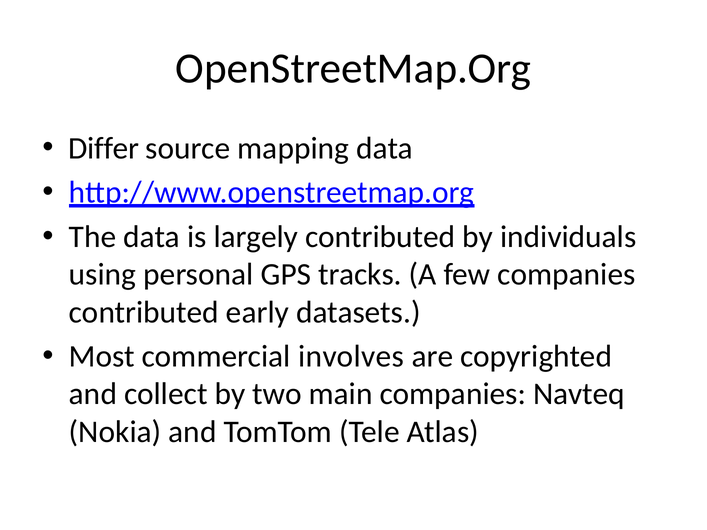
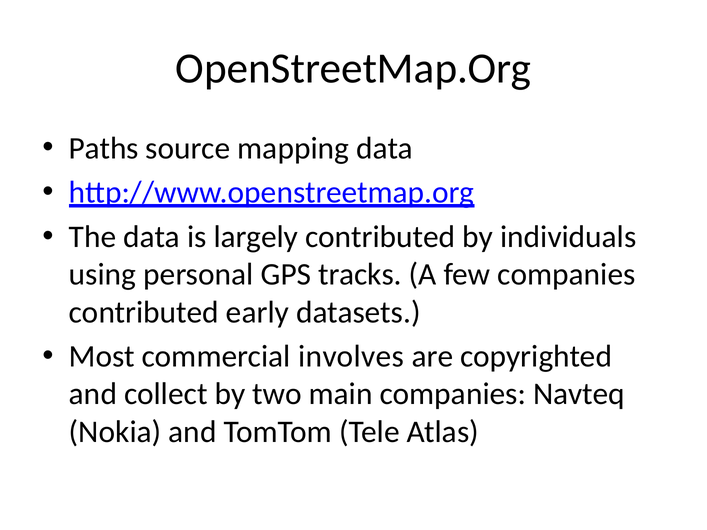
Differ: Differ -> Paths
